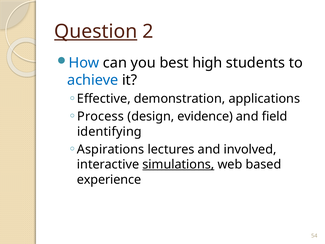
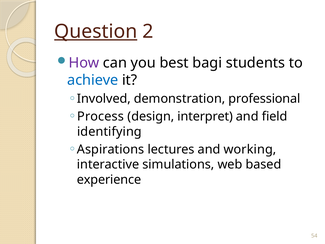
How colour: blue -> purple
high: high -> bagi
Effective: Effective -> Involved
applications: applications -> professional
evidence: evidence -> interpret
involved: involved -> working
simulations underline: present -> none
